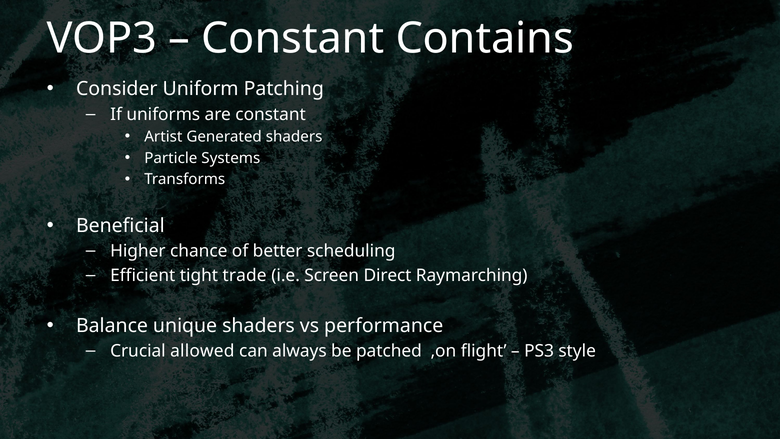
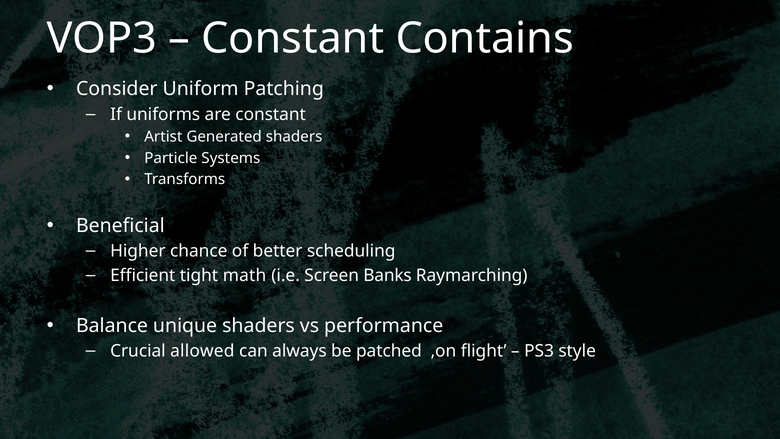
trade: trade -> math
Direct: Direct -> Banks
